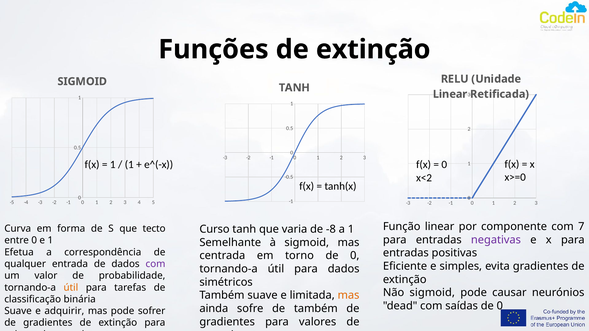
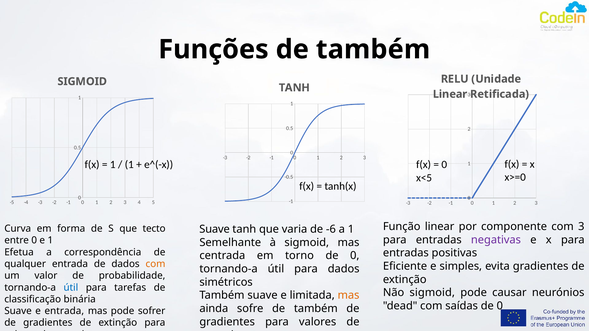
Funções de extinção: extinção -> também
x<2: x<2 -> x<5
com 7: 7 -> 3
Curso at (215, 229): Curso -> Suave
-8: -8 -> -6
com at (155, 264) colour: purple -> orange
útil at (71, 288) colour: orange -> blue
e adquirir: adquirir -> entrada
